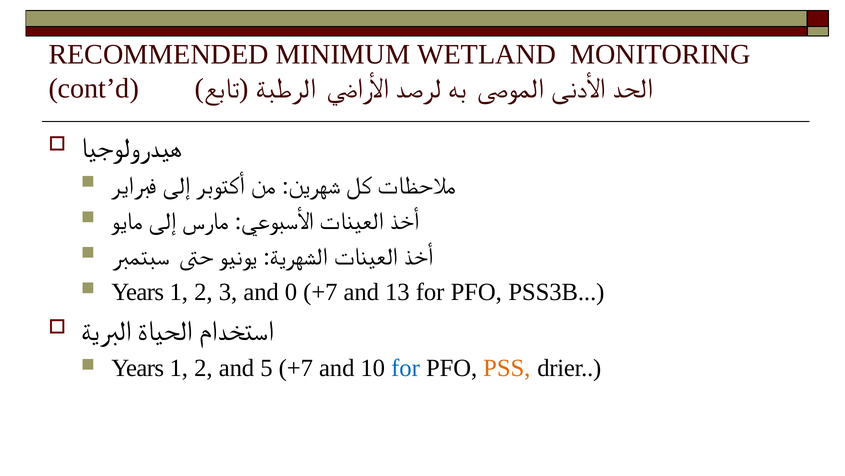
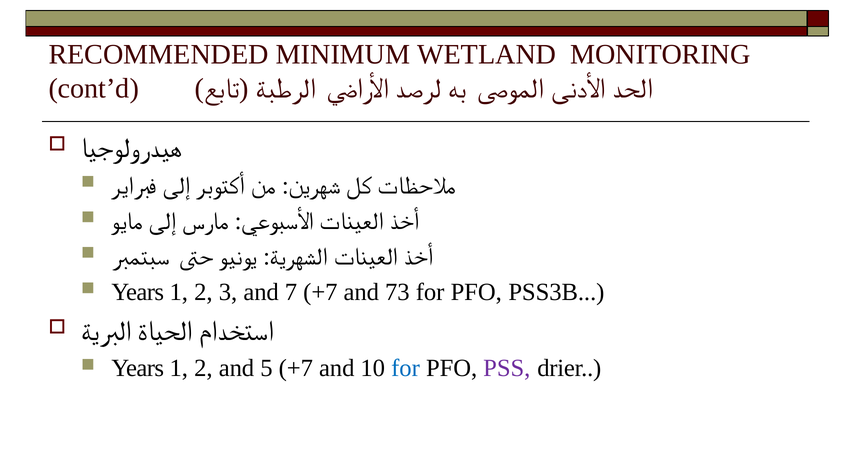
0: 0 -> 7
13: 13 -> 73
PSS colour: orange -> purple
